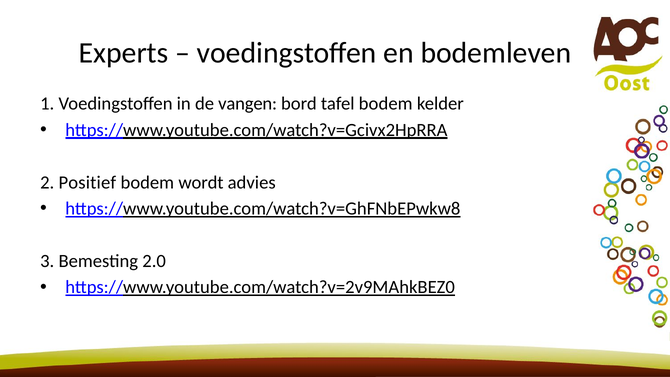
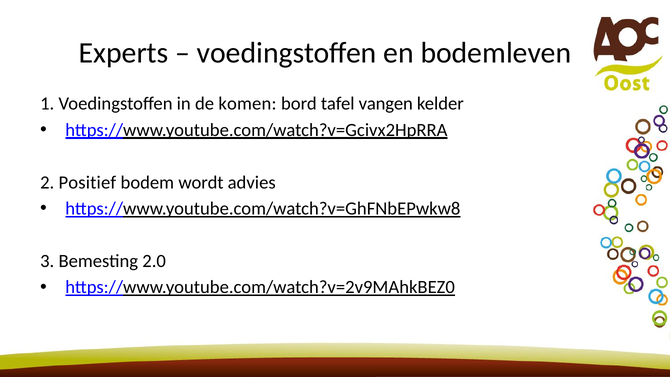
vangen: vangen -> komen
tafel bodem: bodem -> vangen
